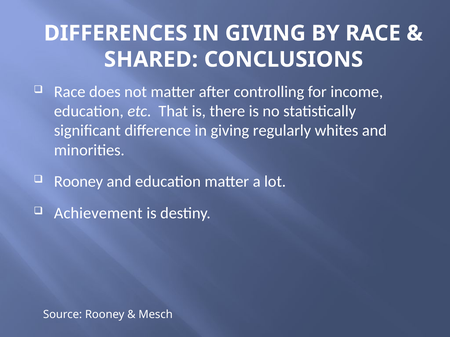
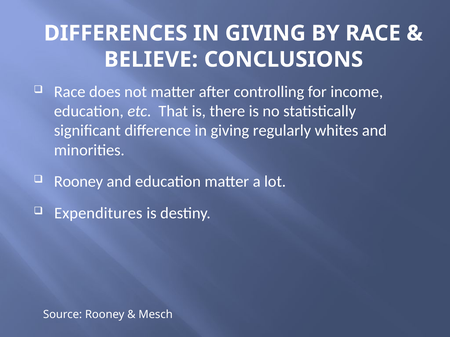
SHARED: SHARED -> BELIEVE
Achievement: Achievement -> Expenditures
